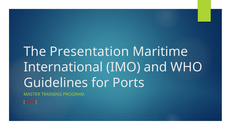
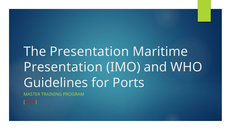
International at (63, 67): International -> Presentation
